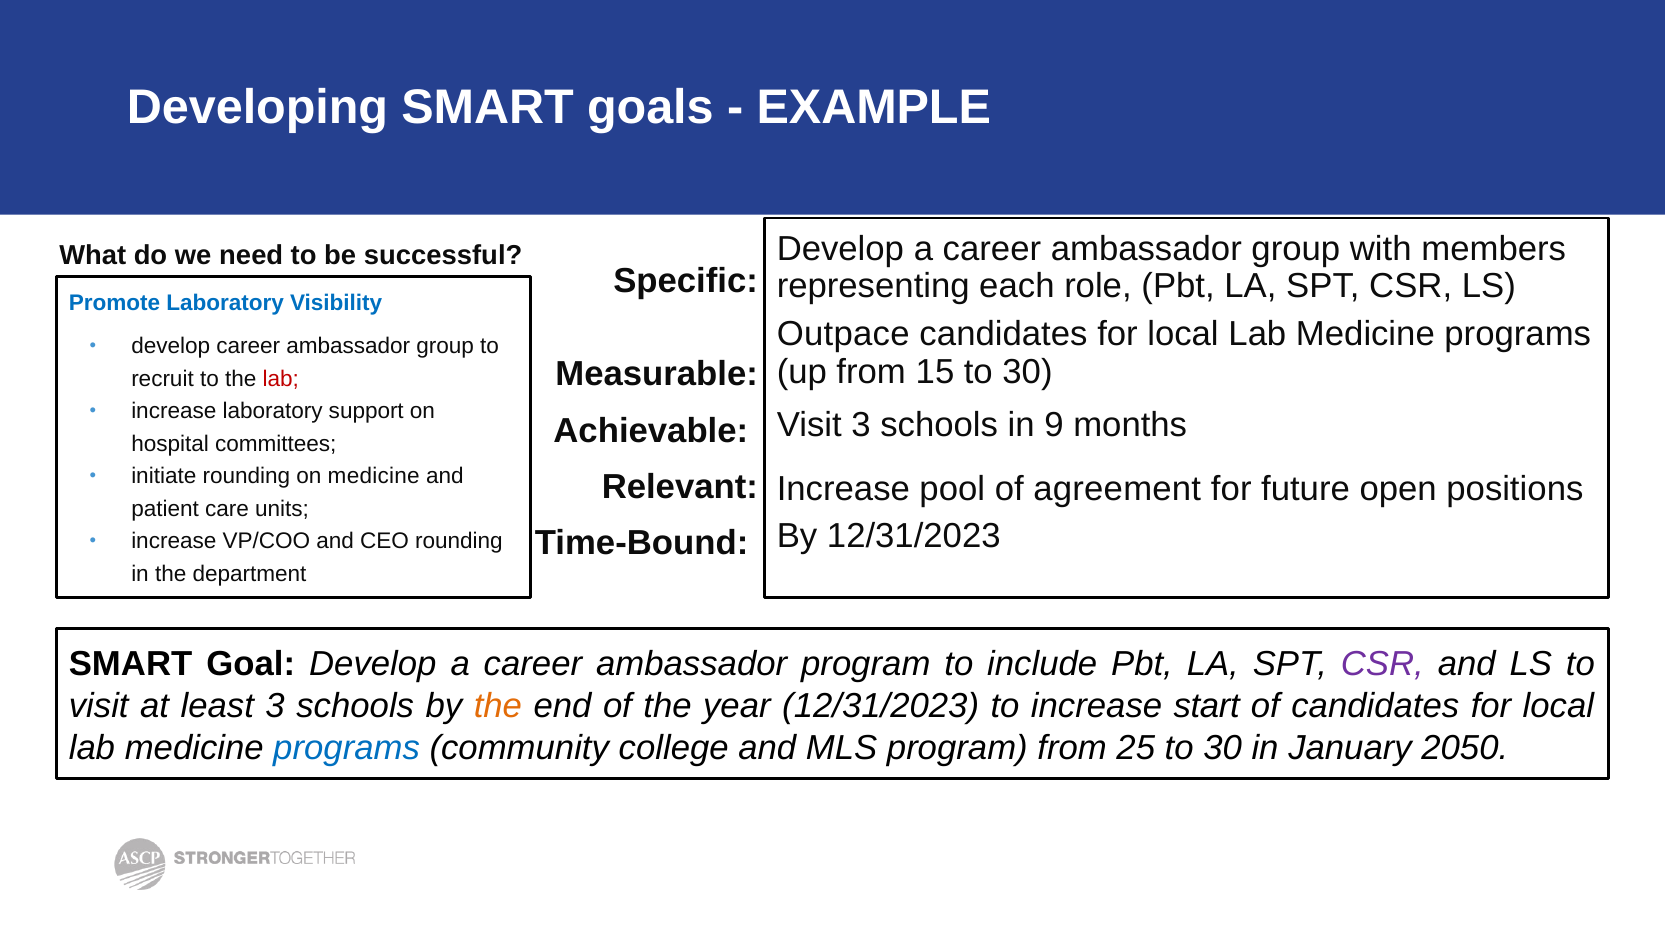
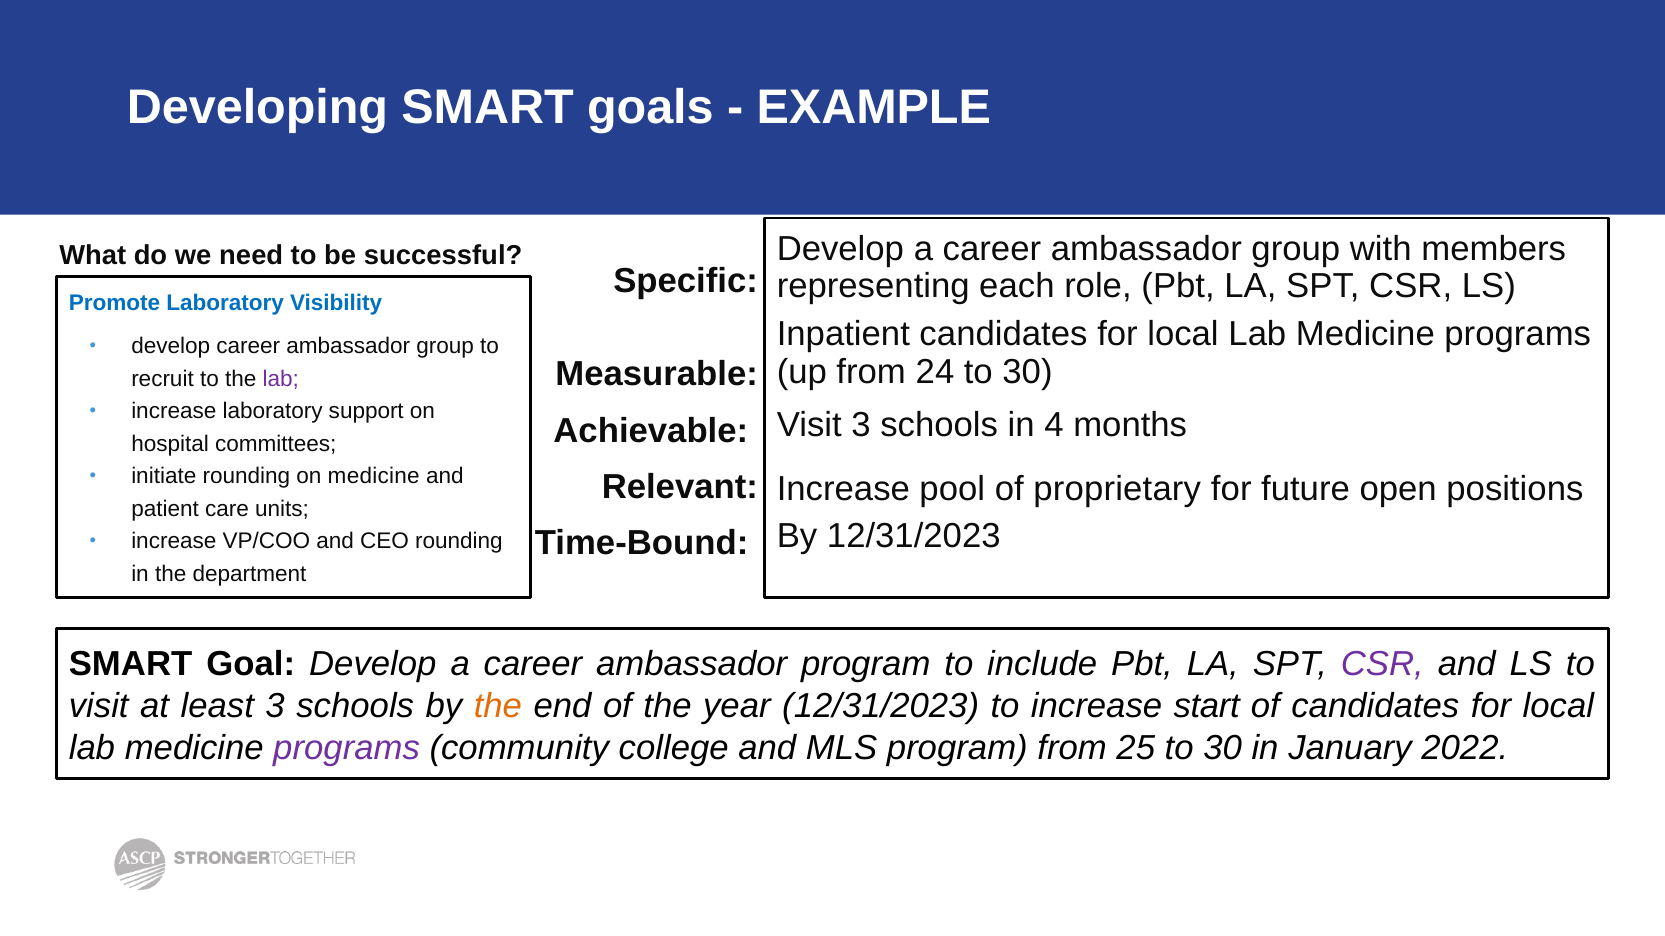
Outpace: Outpace -> Inpatient
15: 15 -> 24
lab at (281, 379) colour: red -> purple
9: 9 -> 4
agreement: agreement -> proprietary
programs at (347, 748) colour: blue -> purple
2050: 2050 -> 2022
